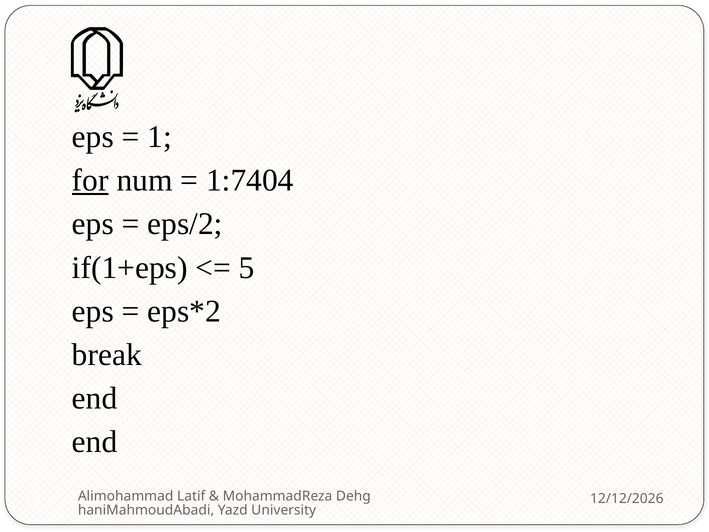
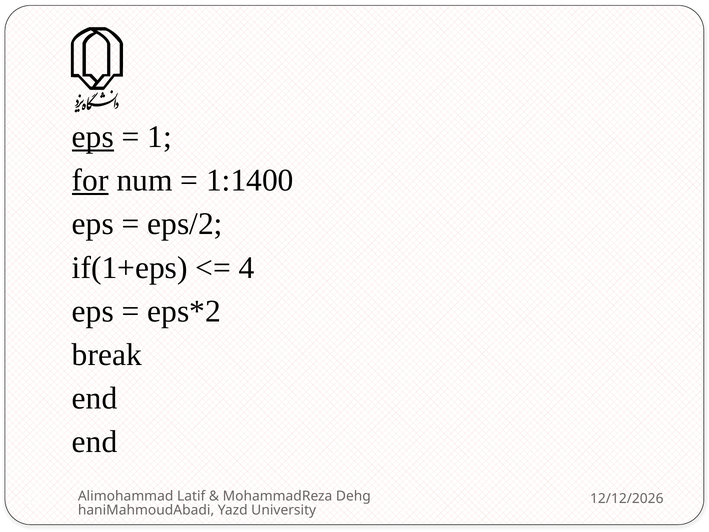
eps at (93, 137) underline: none -> present
1:7404: 1:7404 -> 1:1400
5: 5 -> 4
